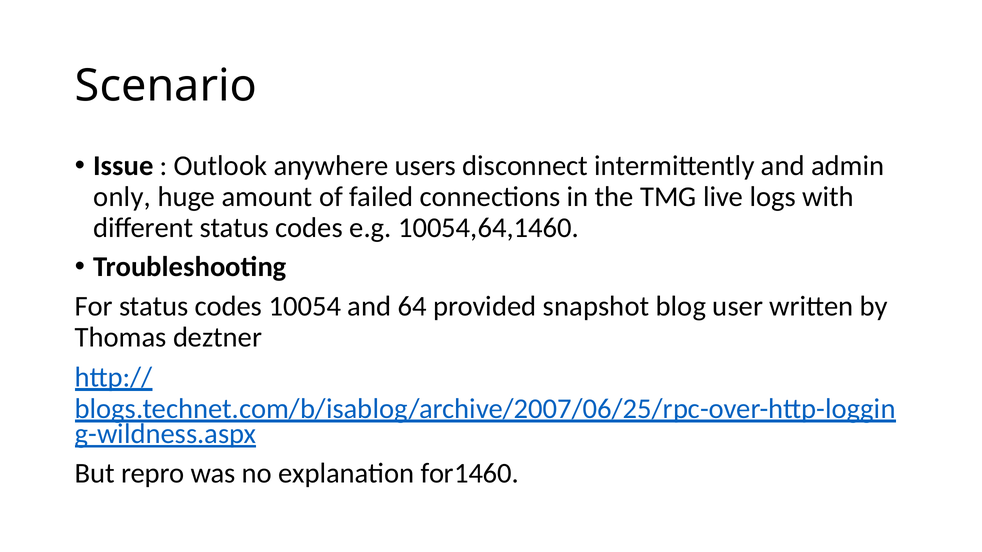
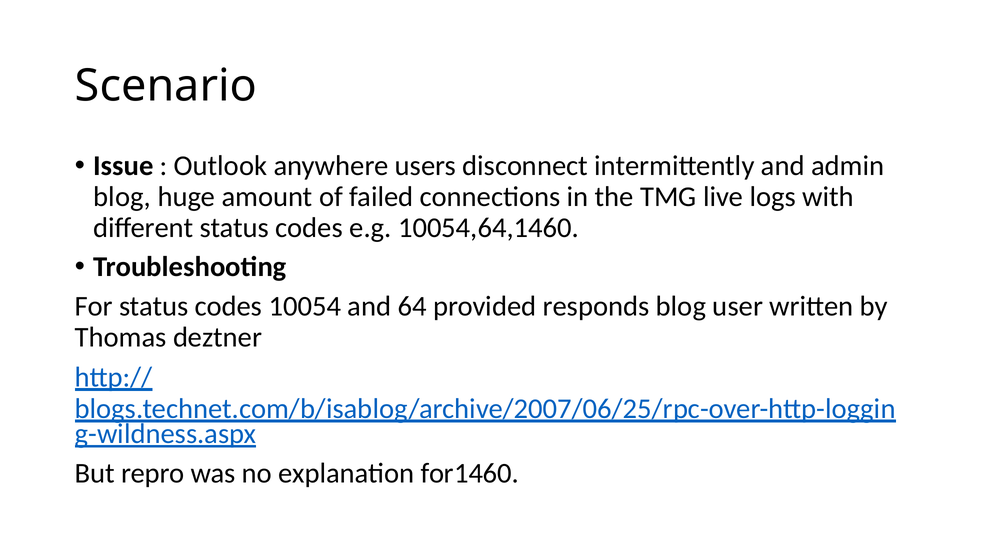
only at (122, 197): only -> blog
snapshot: snapshot -> responds
